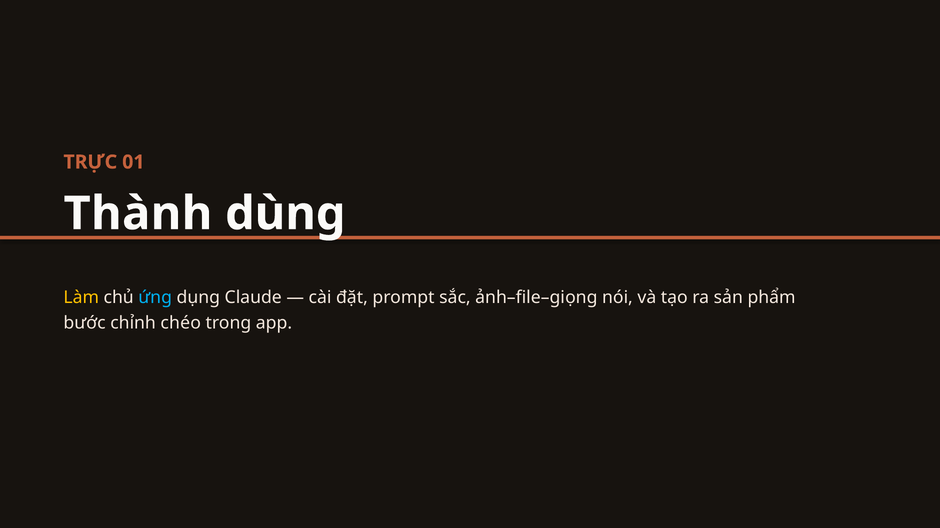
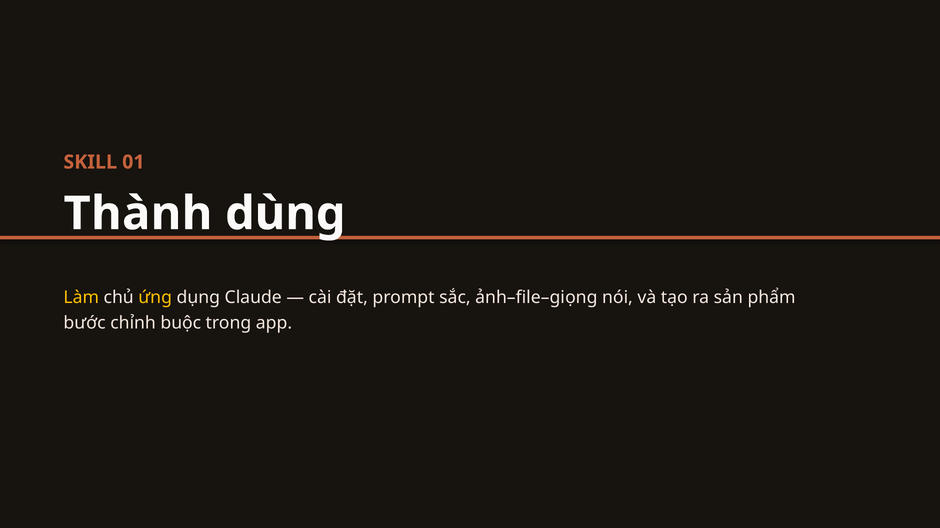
TRỰC: TRỰC -> SKILL
ứng colour: light blue -> yellow
chéo: chéo -> buộc
